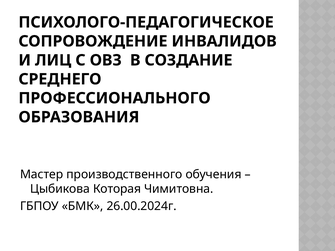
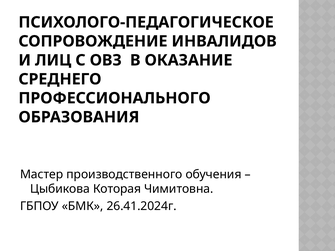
СОЗДАНИЕ: СОЗДАНИЕ -> ОКАЗАНИЕ
26.00.2024г: 26.00.2024г -> 26.41.2024г
